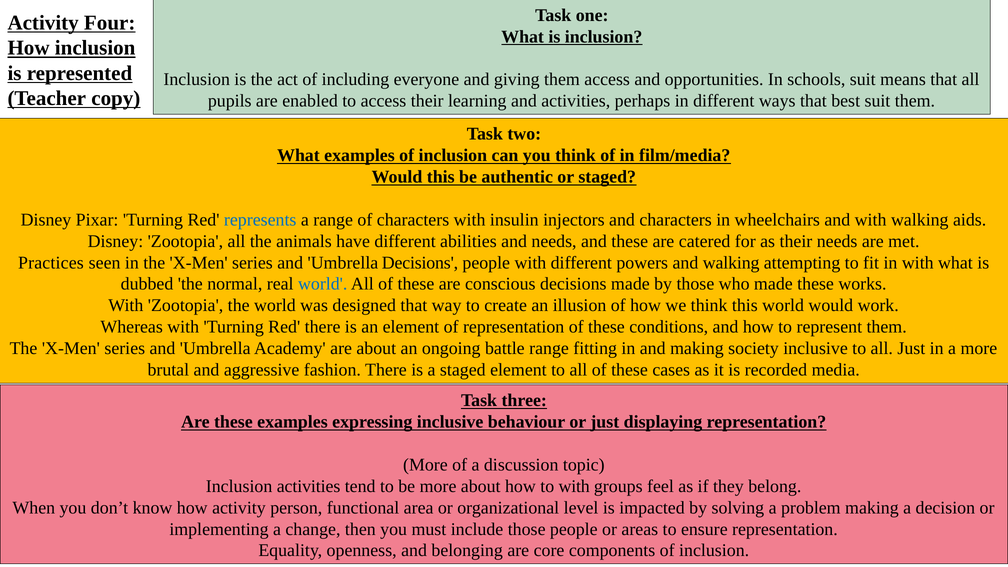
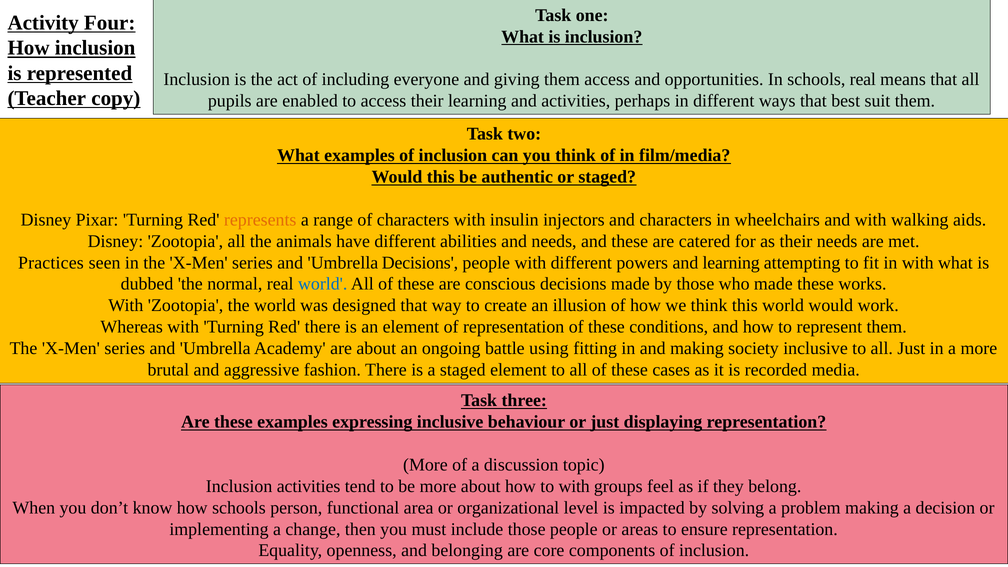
schools suit: suit -> real
represents colour: blue -> orange
and walking: walking -> learning
battle range: range -> using
how activity: activity -> schools
